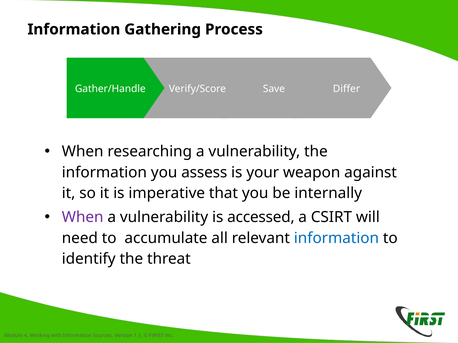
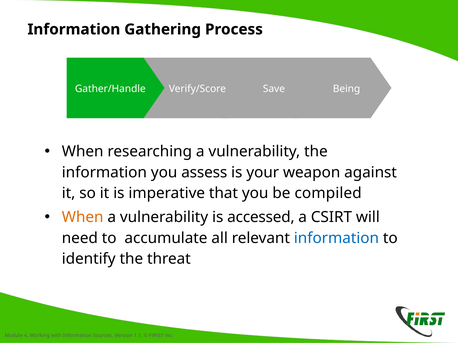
Differ: Differ -> Being
internally: internally -> compiled
When at (83, 218) colour: purple -> orange
